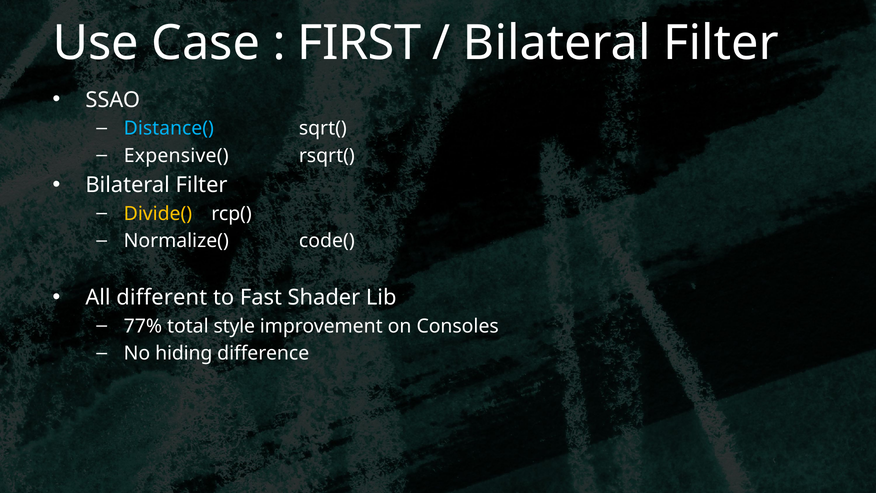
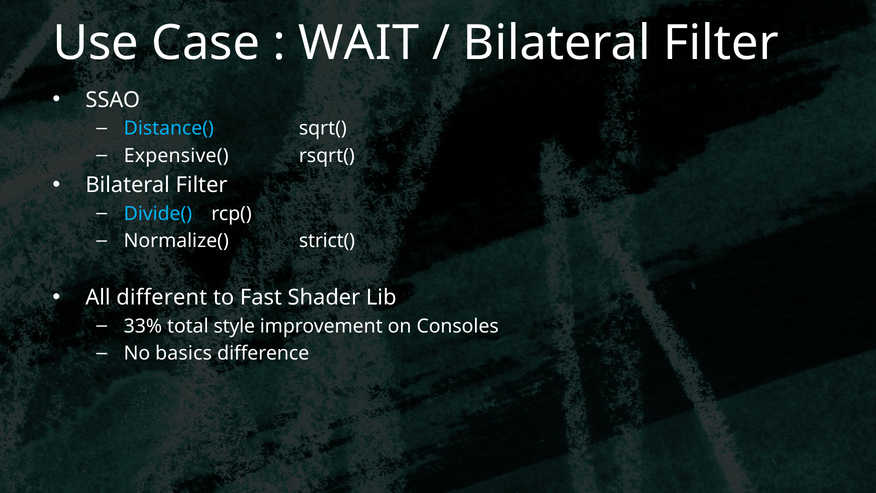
FIRST: FIRST -> WAIT
Divide( colour: yellow -> light blue
code(: code( -> strict(
77%: 77% -> 33%
hiding: hiding -> basics
